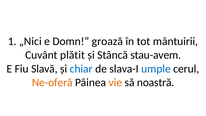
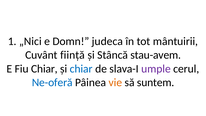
groază: groază -> judeca
plătit: plătit -> ființă
Fiu Slavă: Slavă -> Chiar
umple colour: blue -> purple
Ne-oferă colour: orange -> blue
noastră: noastră -> suntem
